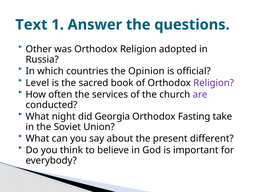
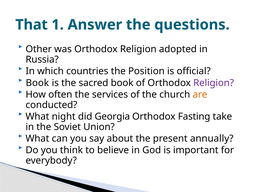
Text: Text -> That
Opinion: Opinion -> Position
Level at (37, 83): Level -> Book
are colour: purple -> orange
different: different -> annually
